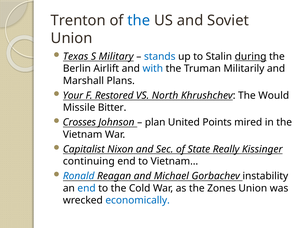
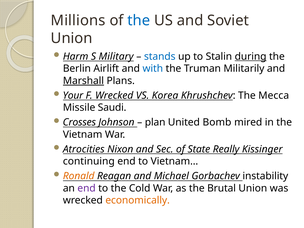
Trenton: Trenton -> Millions
Texas: Texas -> Harm
Marshall underline: none -> present
F Restored: Restored -> Wrecked
North: North -> Korea
Would: Would -> Mecca
Bitter: Bitter -> Saudi
Points: Points -> Bomb
Capitalist: Capitalist -> Atrocities
Ronald colour: blue -> orange
end at (87, 188) colour: blue -> purple
Zones: Zones -> Brutal
economically colour: blue -> orange
